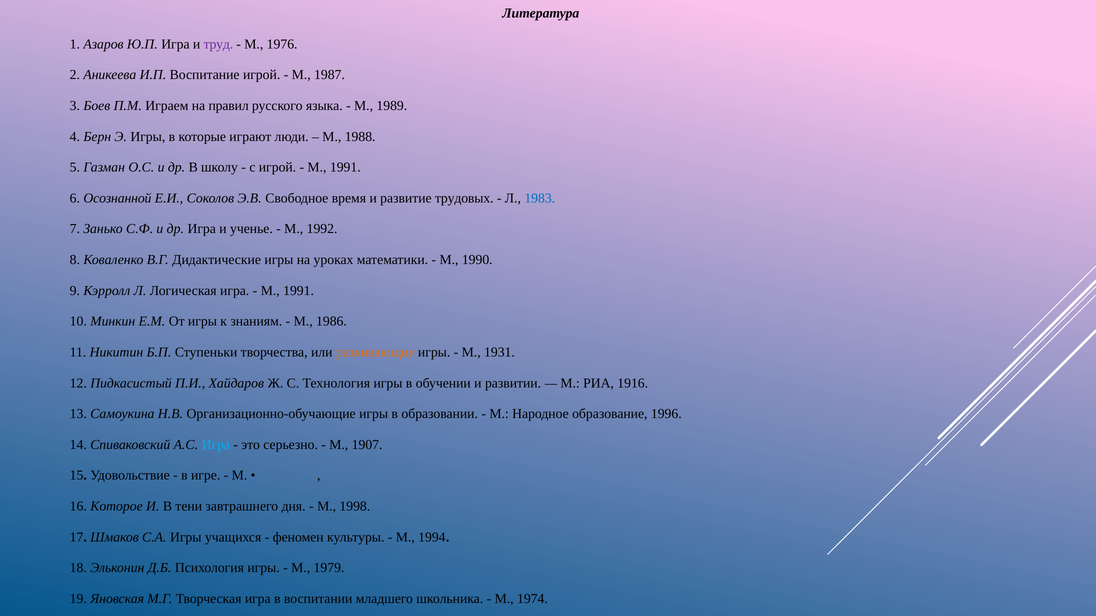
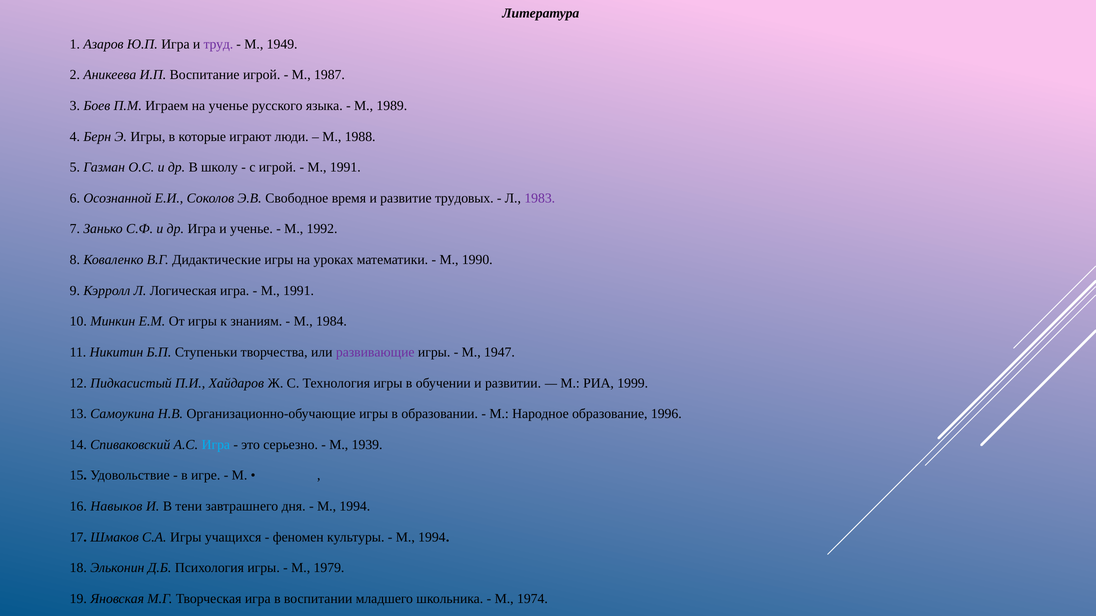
1976: 1976 -> 1949
на правил: правил -> ученье
1983 colour: blue -> purple
1986: 1986 -> 1984
развивающие colour: orange -> purple
1931: 1931 -> 1947
1916: 1916 -> 1999
1907: 1907 -> 1939
Которое: Которое -> Навыков
1998 at (355, 507): 1998 -> 1994
